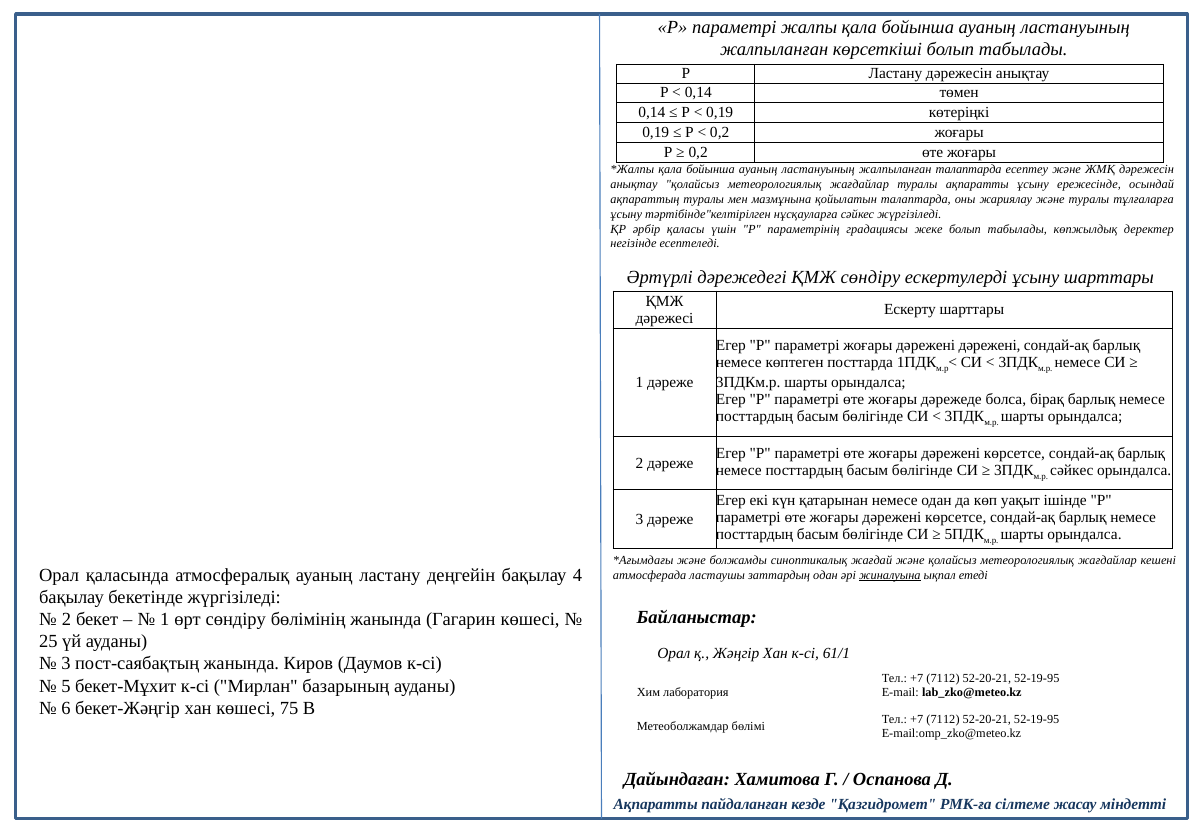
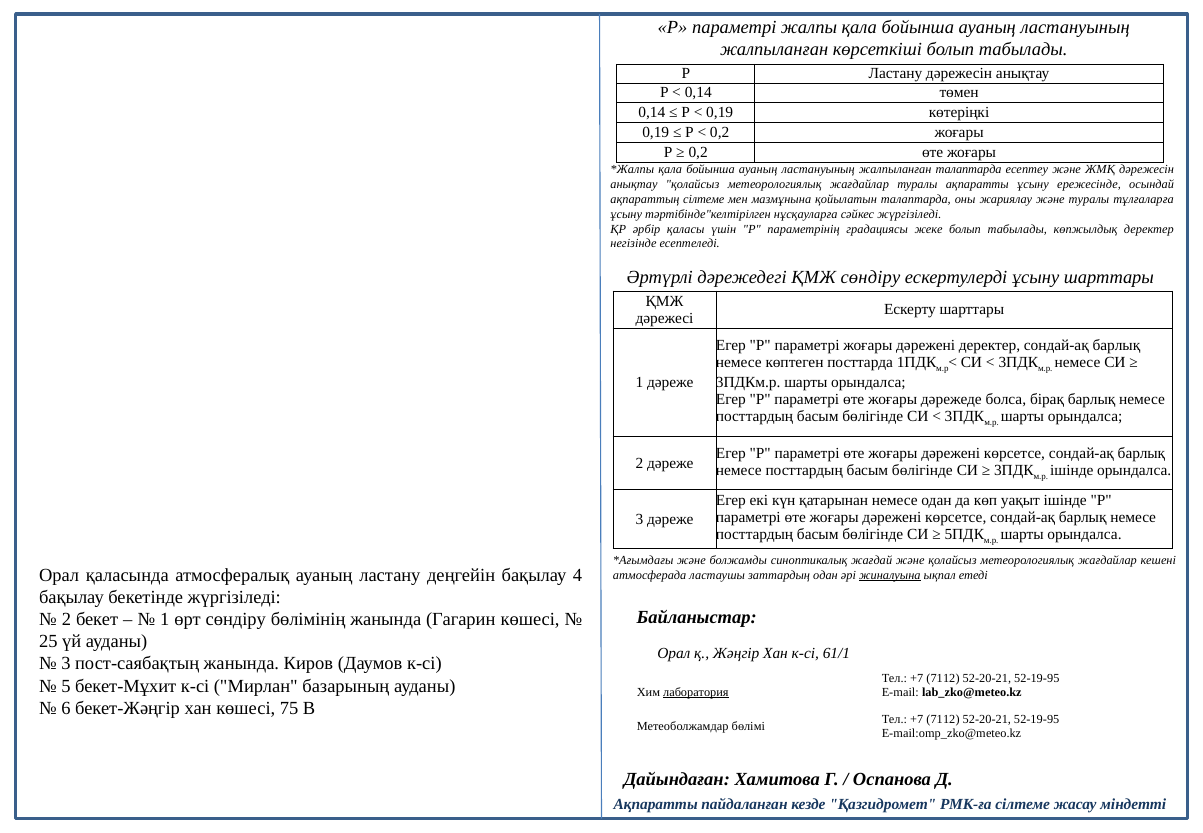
ақпараттың туралы: туралы -> сілтеме
дәрежені дәрежені: дәрежені -> деректер
сәйкес at (1072, 470): сәйкес -> ішінде
лаборатория underline: none -> present
